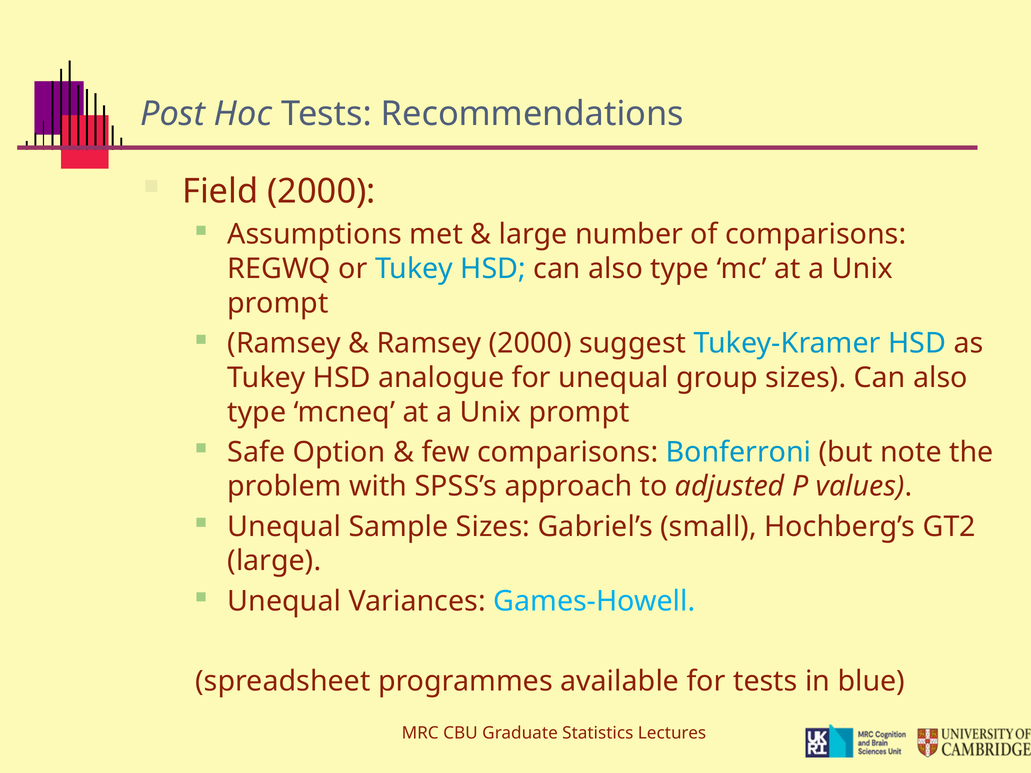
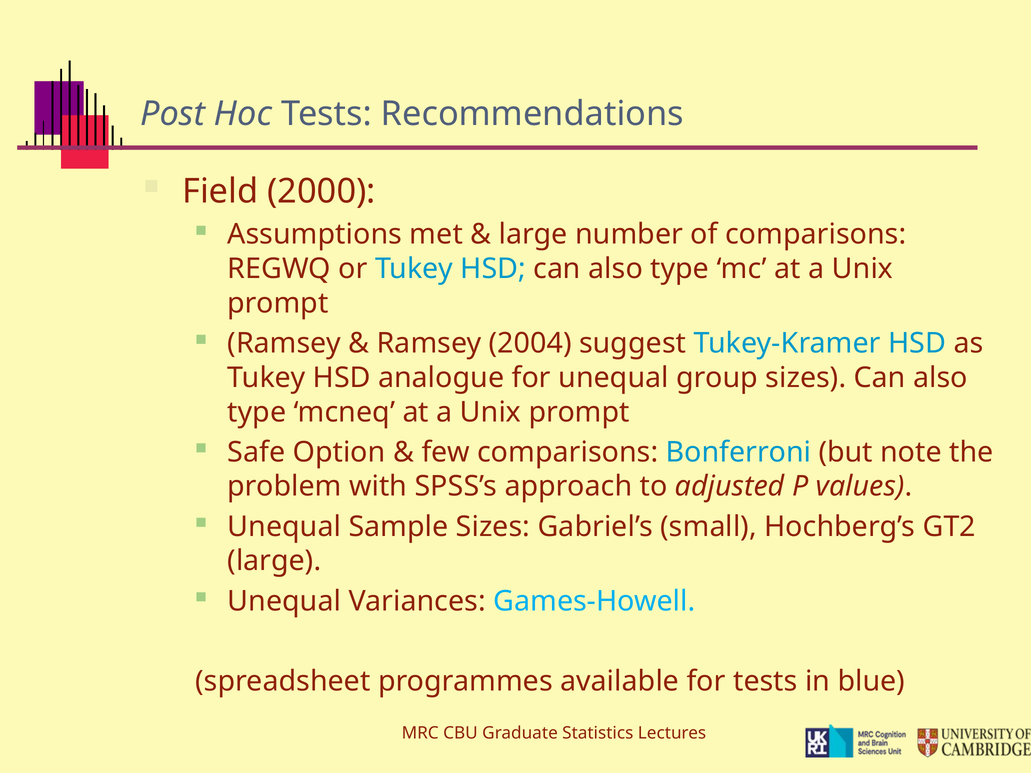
Ramsey 2000: 2000 -> 2004
